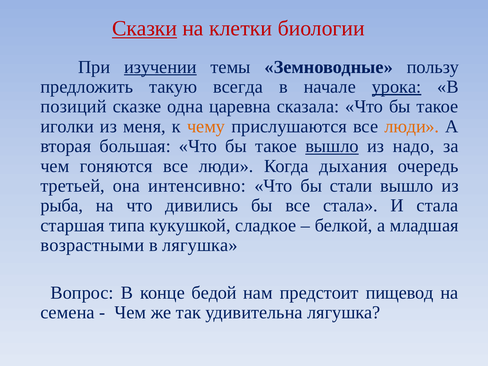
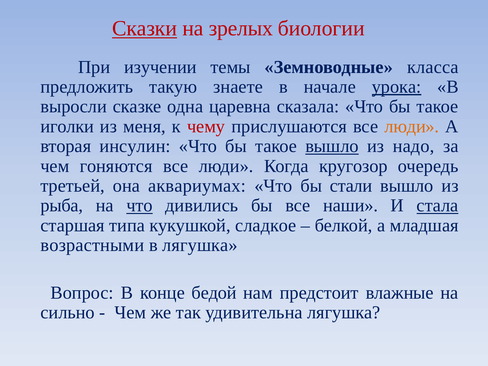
клетки: клетки -> зрелых
изучении underline: present -> none
пользу: пользу -> класса
всегда: всегда -> знаете
позиций: позиций -> выросли
чему colour: orange -> red
большая: большая -> инсулин
дыхания: дыхания -> кругозор
интенсивно: интенсивно -> аквариумах
что at (140, 206) underline: none -> present
все стала: стала -> наши
стала at (437, 206) underline: none -> present
пищевод: пищевод -> влажные
семена: семена -> сильно
